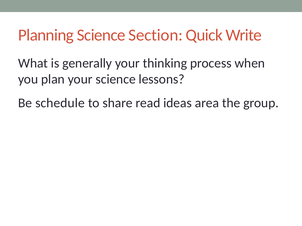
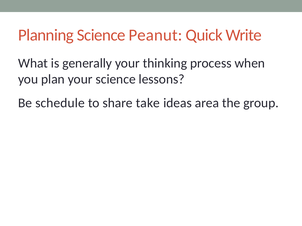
Section: Section -> Peanut
read: read -> take
